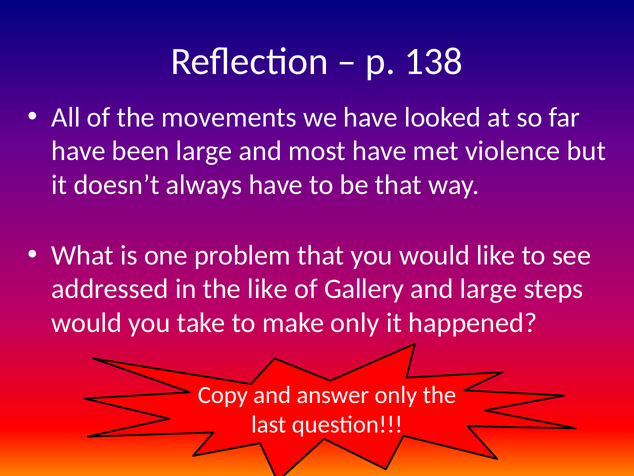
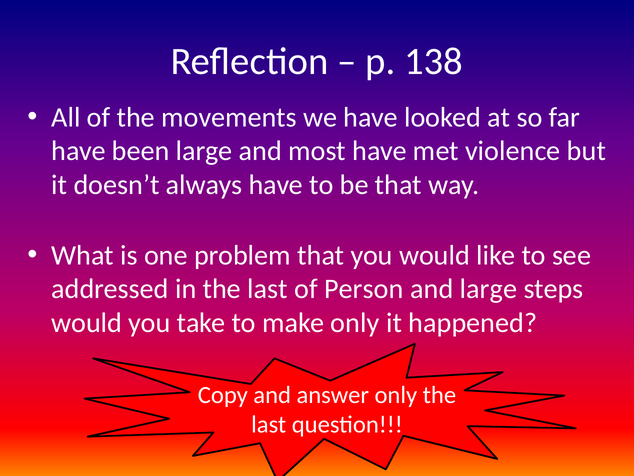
in the like: like -> last
Gallery: Gallery -> Person
